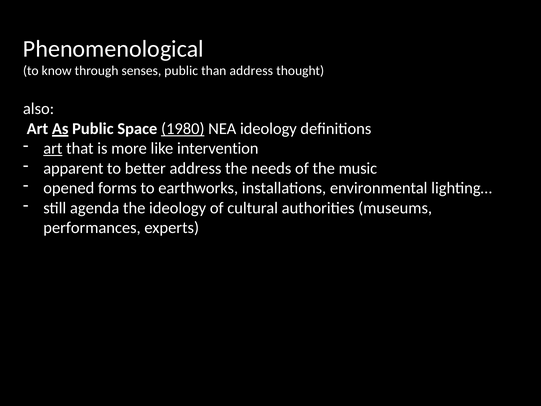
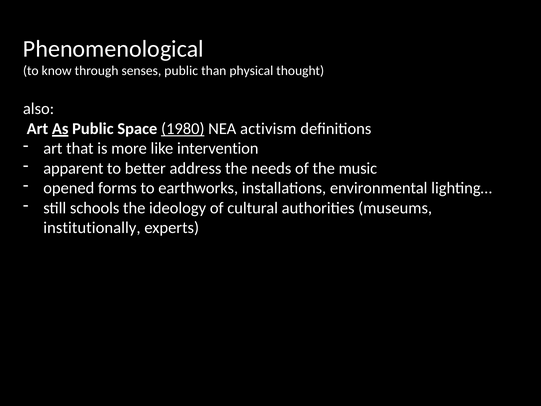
than address: address -> physical
NEA ideology: ideology -> activism
art at (53, 148) underline: present -> none
agenda: agenda -> schools
performances: performances -> institutionally
